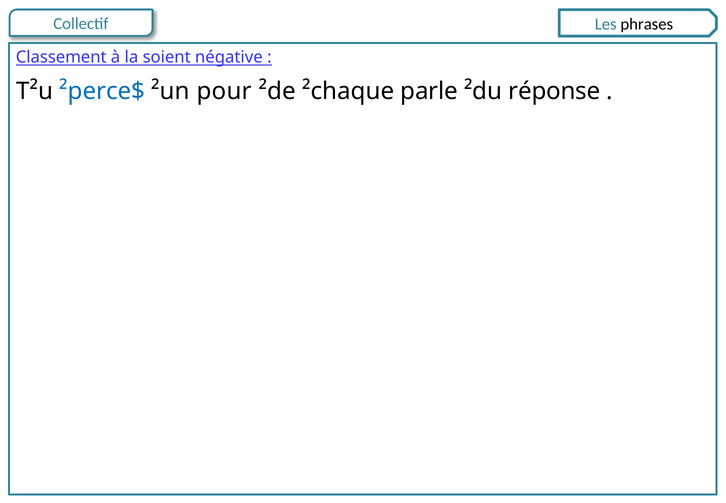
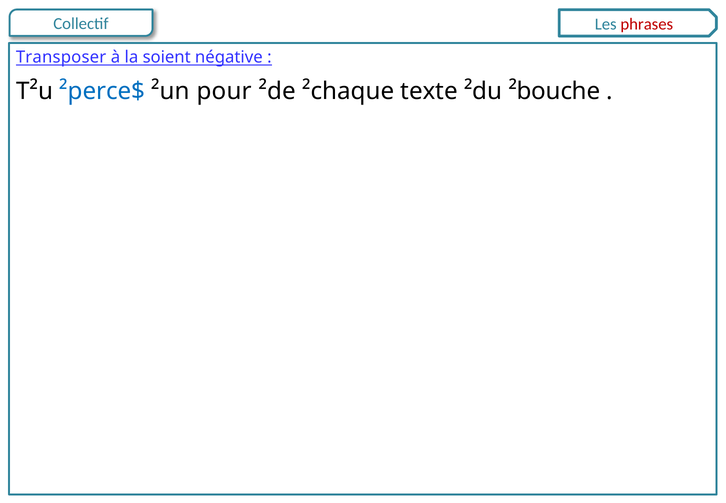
phrases colour: black -> red
Classement: Classement -> Transposer
parle: parle -> texte
réponse: réponse -> ²bouche
